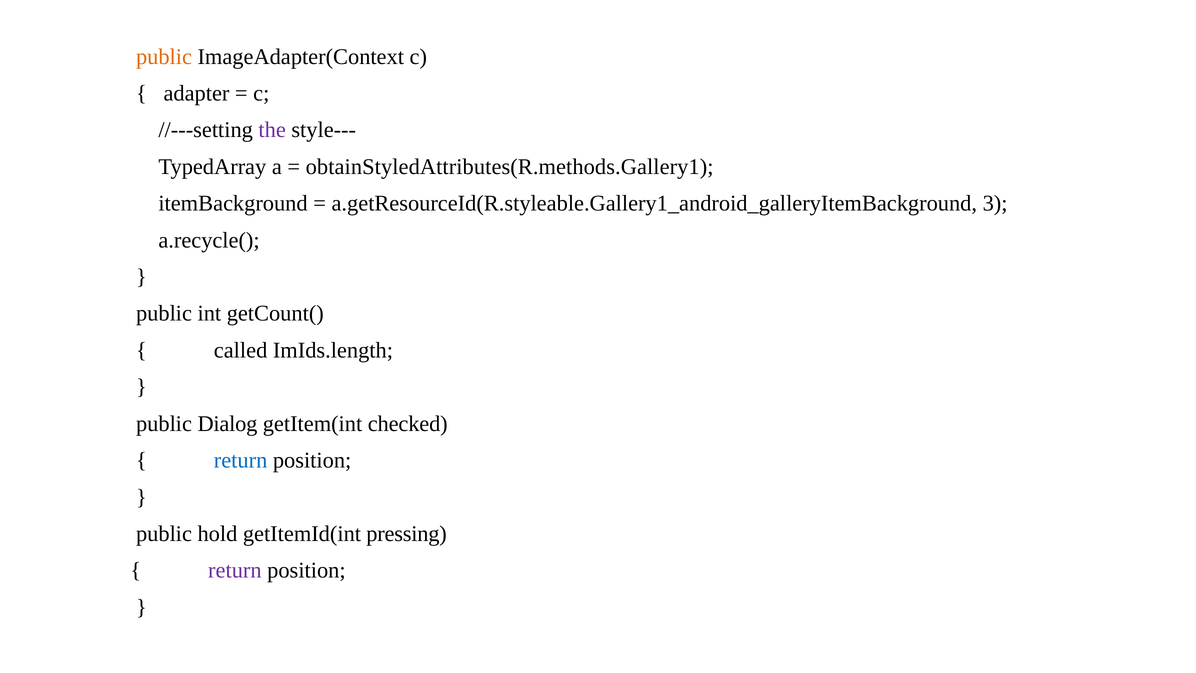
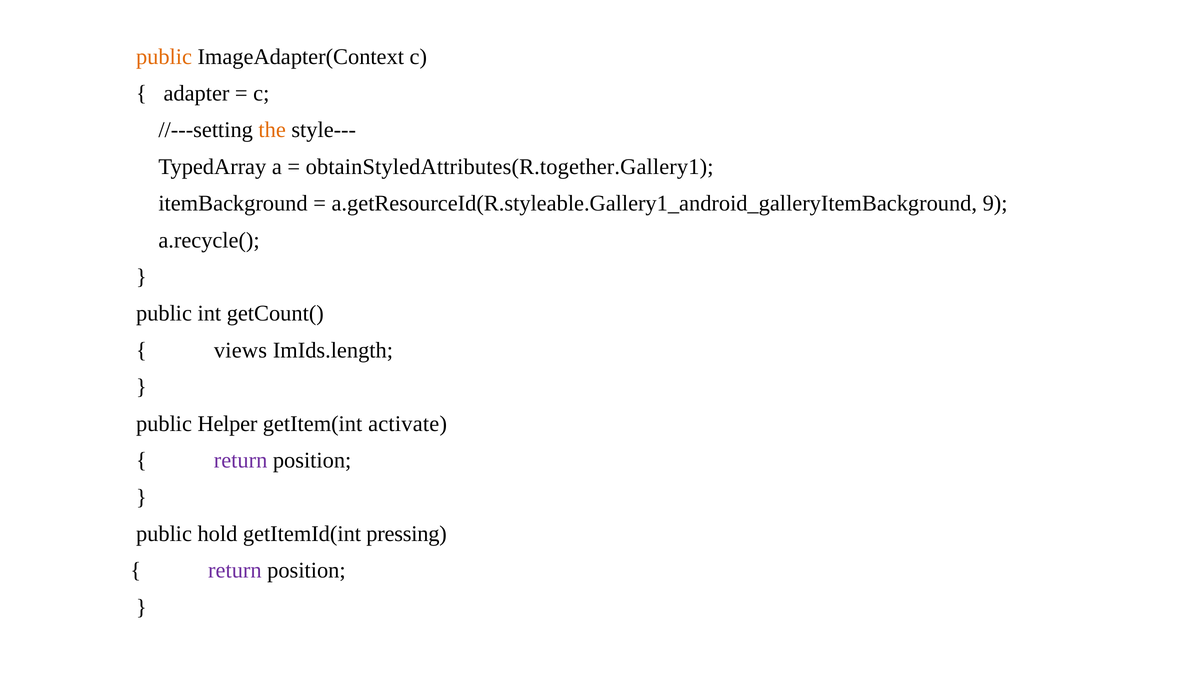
the colour: purple -> orange
obtainStyledAttributes(R.methods.Gallery1: obtainStyledAttributes(R.methods.Gallery1 -> obtainStyledAttributes(R.together.Gallery1
3: 3 -> 9
called: called -> views
Dialog: Dialog -> Helper
checked: checked -> activate
return at (241, 460) colour: blue -> purple
